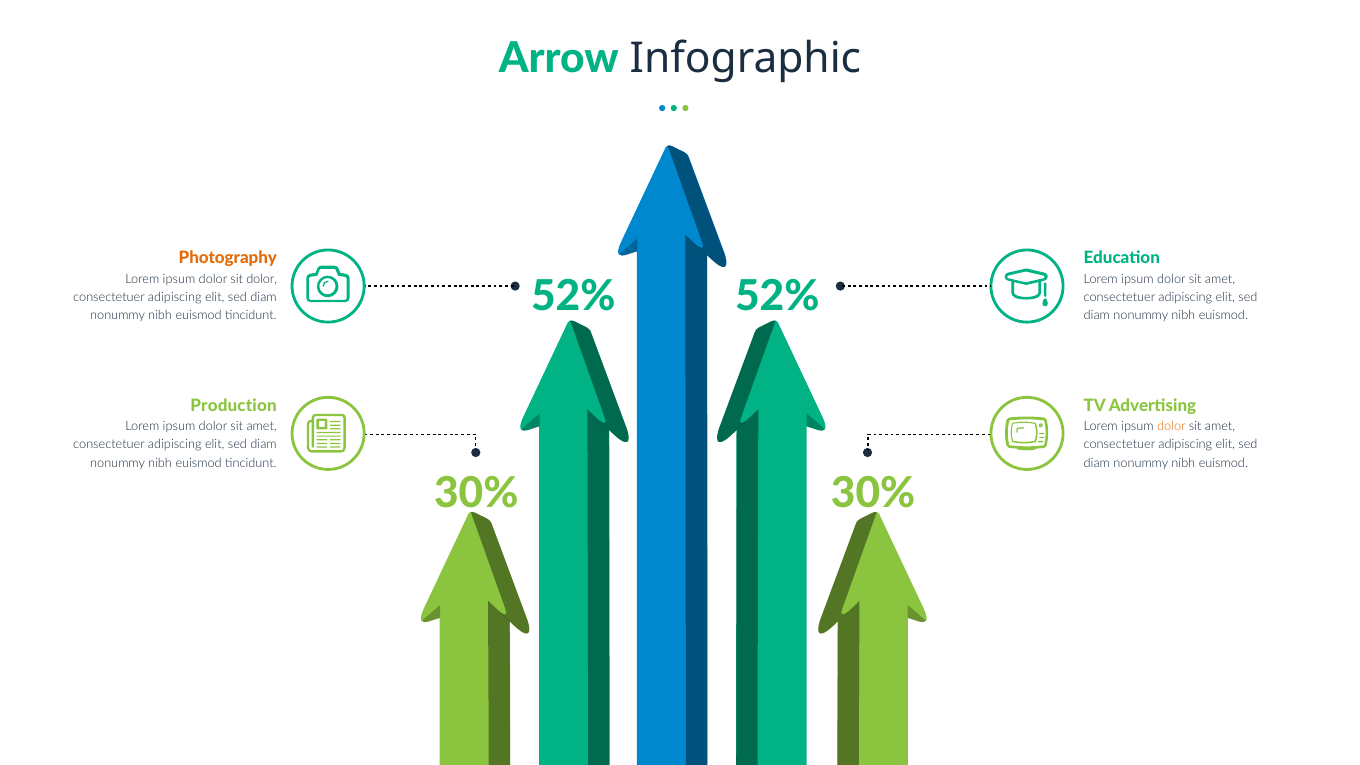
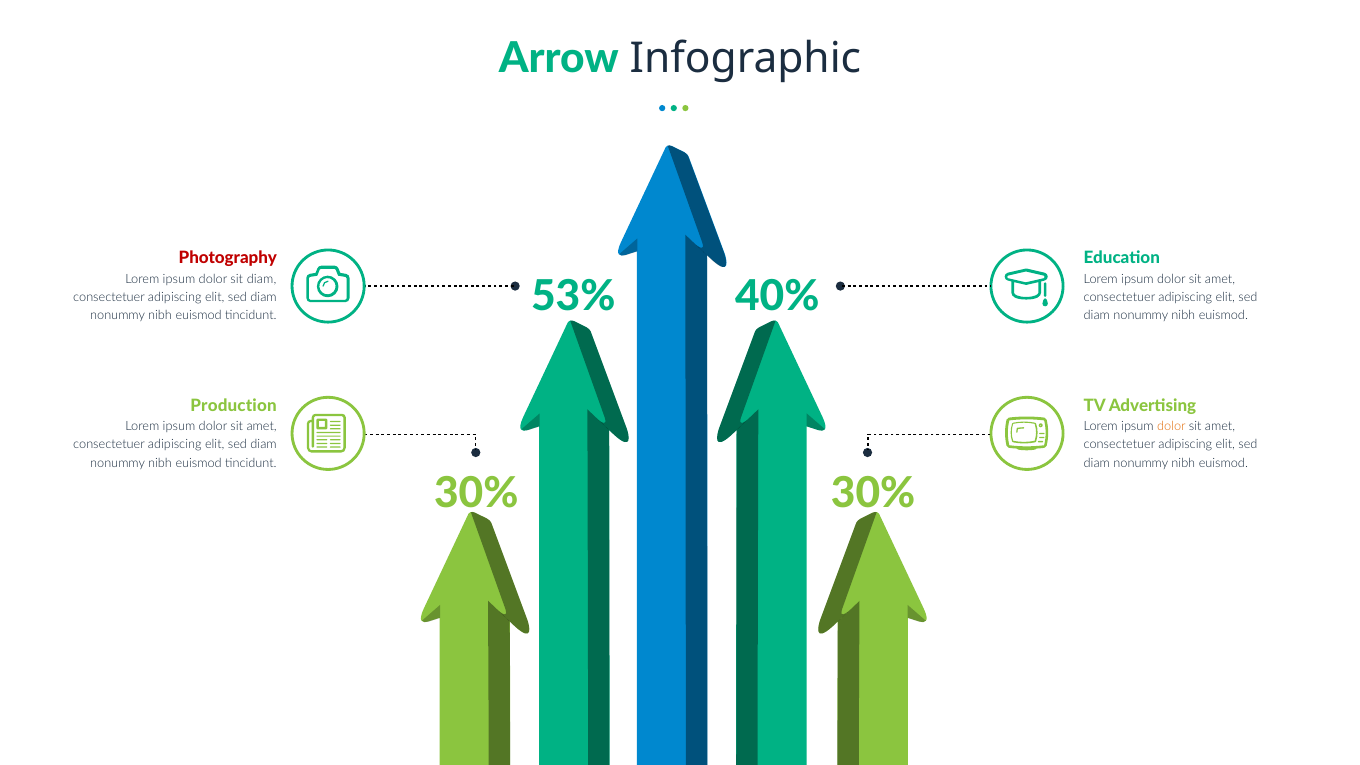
Photography colour: orange -> red
sit dolor: dolor -> diam
52% at (573, 296): 52% -> 53%
52% at (777, 296): 52% -> 40%
